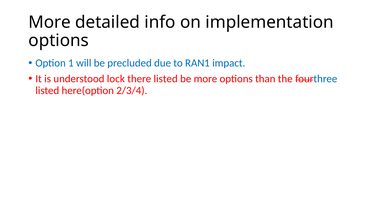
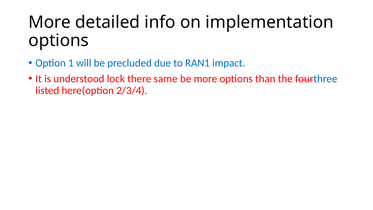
there listed: listed -> same
